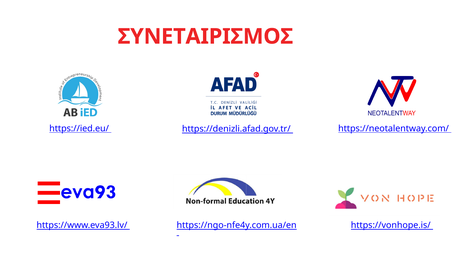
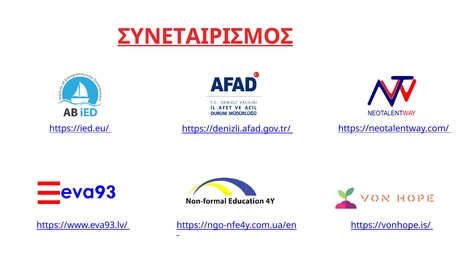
ΣΥΝΕΤΑΙΡΙΣΜΟΣ underline: none -> present
